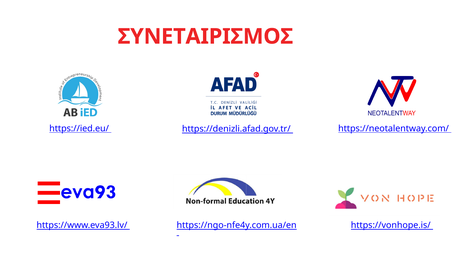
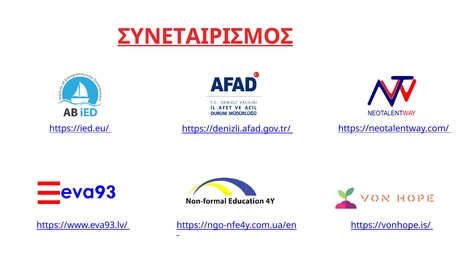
ΣΥΝΕΤΑΙΡΙΣΜΟΣ underline: none -> present
